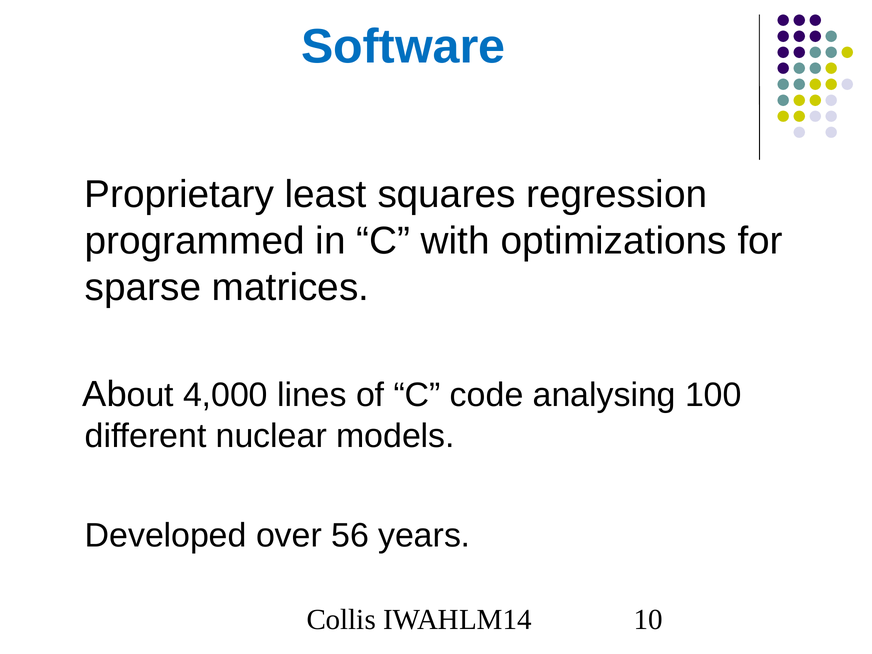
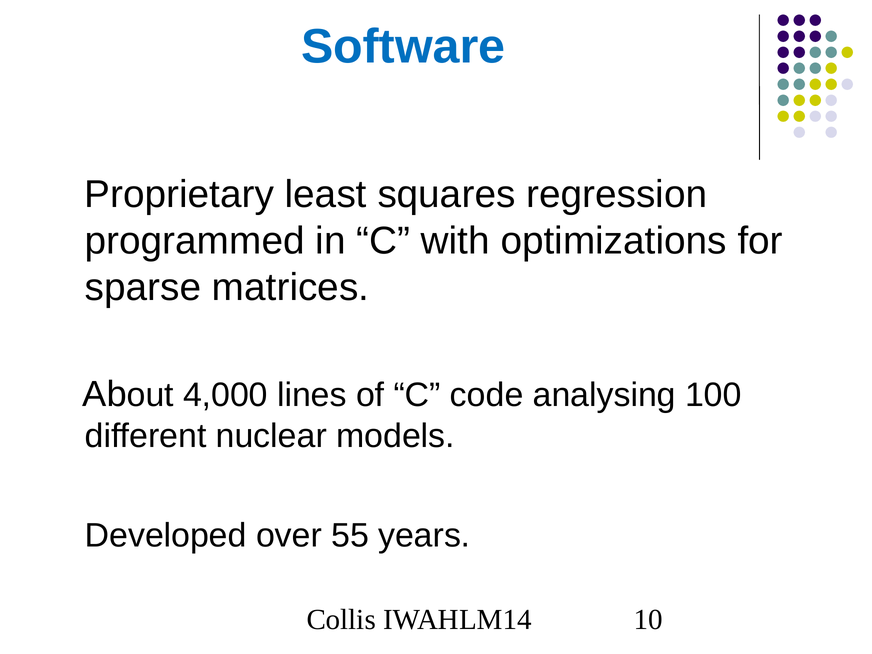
56: 56 -> 55
